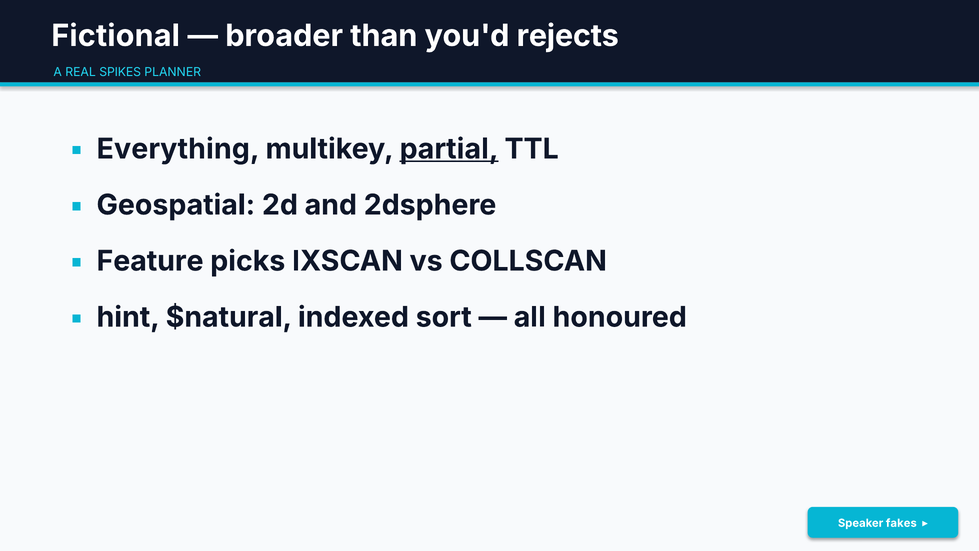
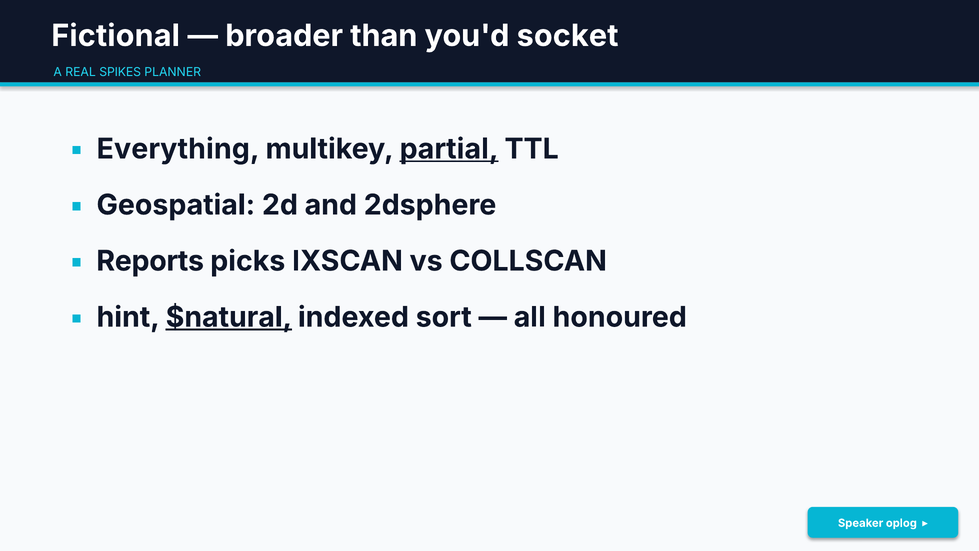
rejects: rejects -> socket
Feature: Feature -> Reports
$natural underline: none -> present
fakes: fakes -> oplog
